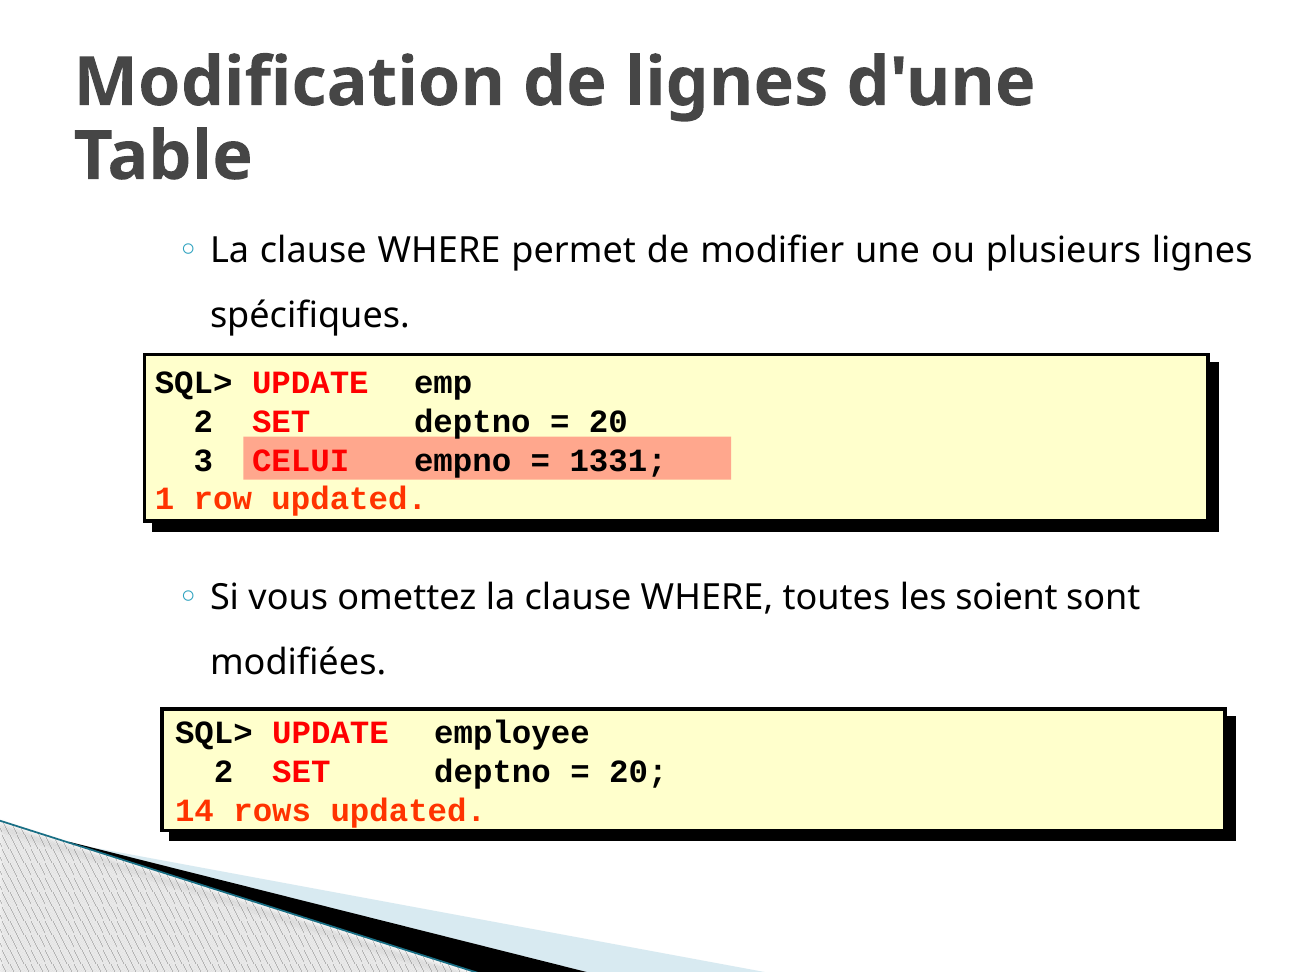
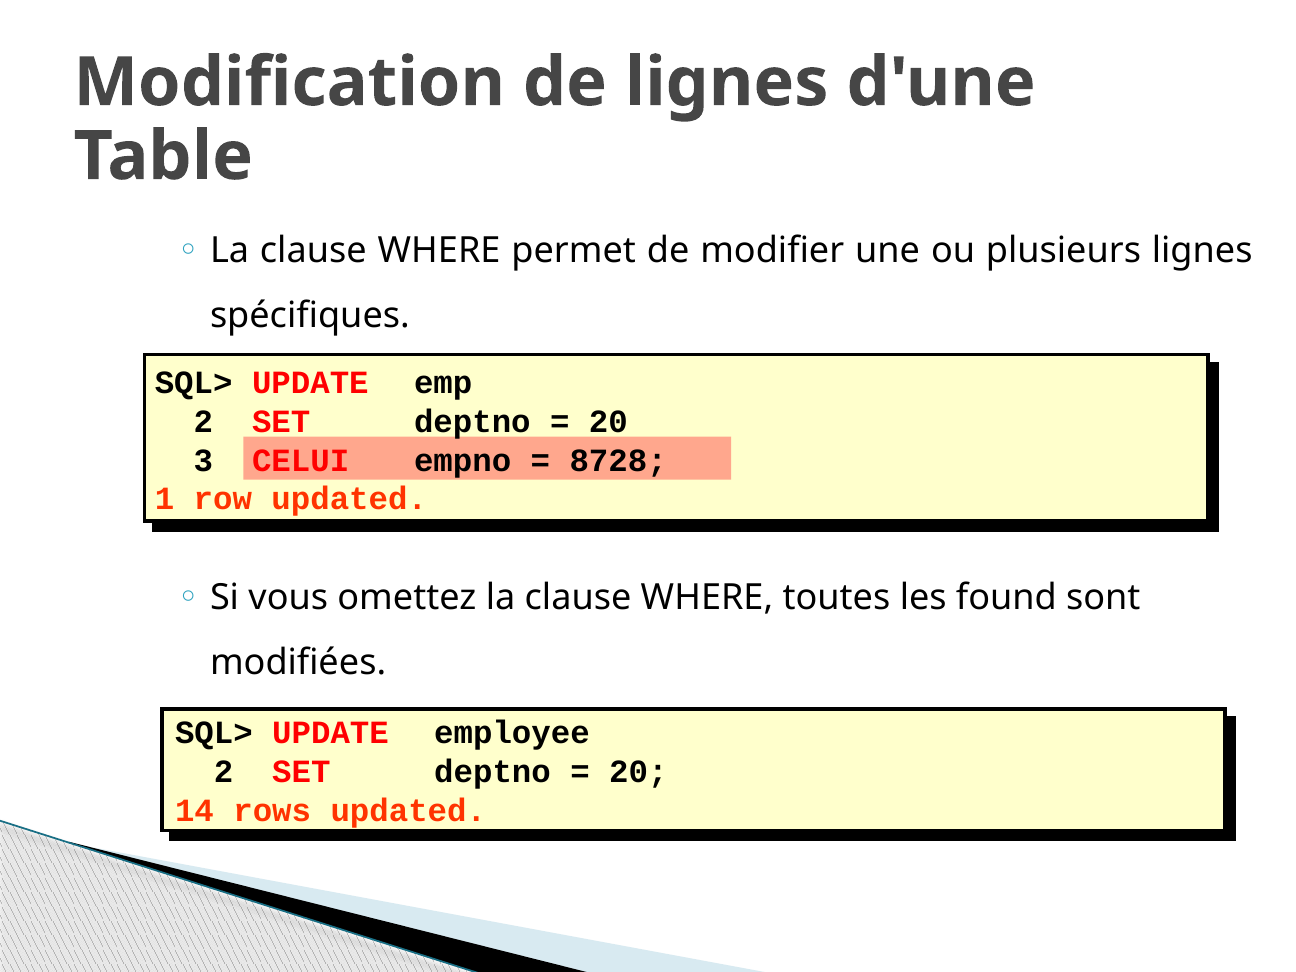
1331: 1331 -> 8728
soient: soient -> found
